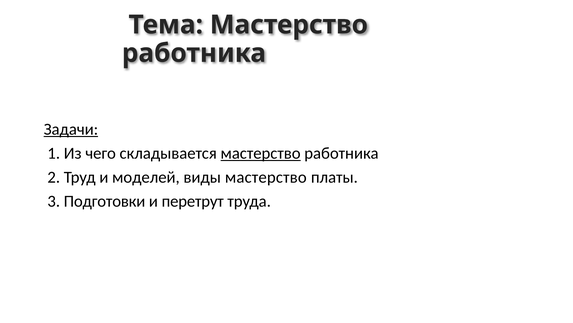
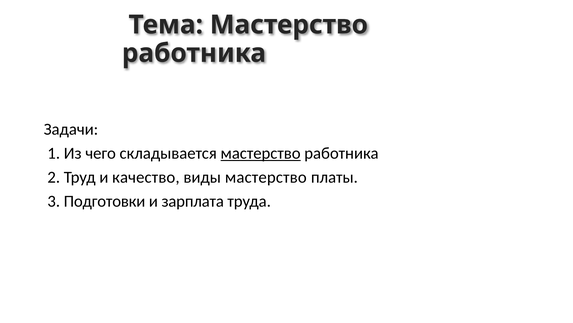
Задачи underline: present -> none
моделей: моделей -> качество
перетрут: перетрут -> зарплата
